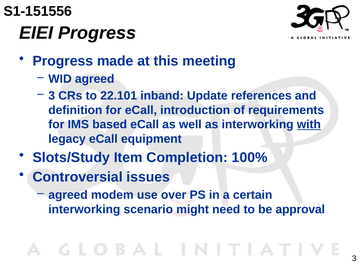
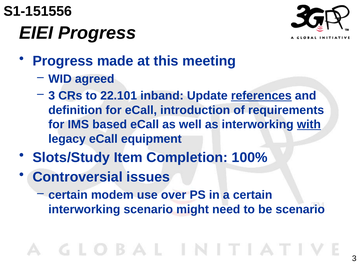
references underline: none -> present
agreed at (68, 195): agreed -> certain
be approval: approval -> scenario
